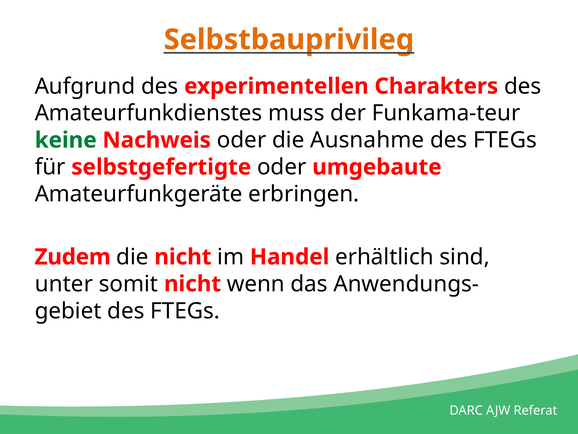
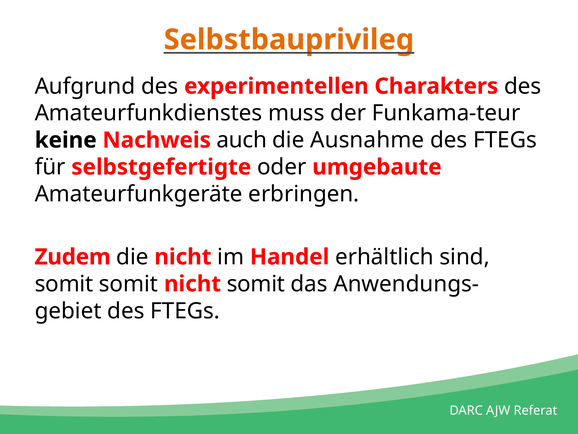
keine colour: green -> black
Nachweis oder: oder -> auch
unter at (64, 284): unter -> somit
nicht wenn: wenn -> somit
